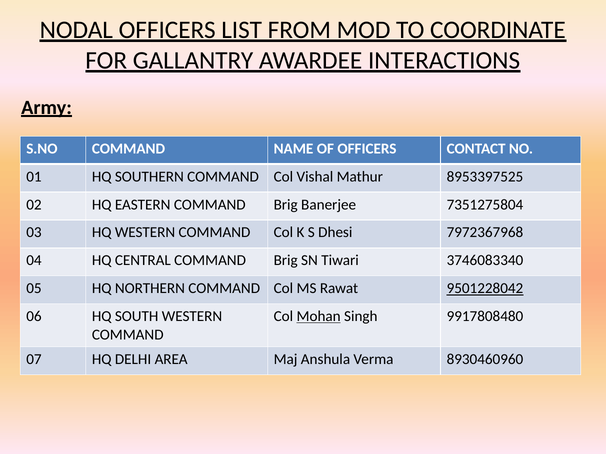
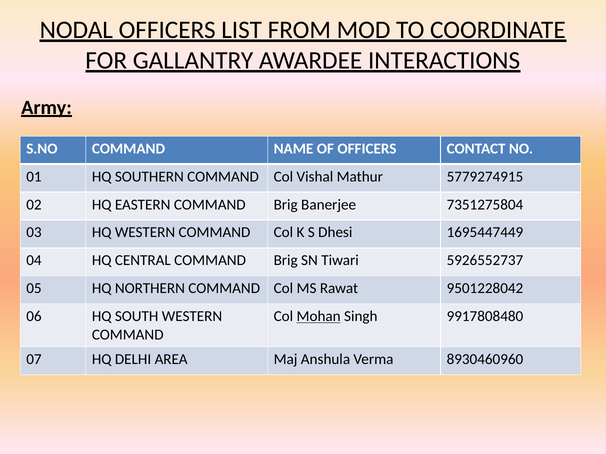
8953397525: 8953397525 -> 5779274915
7972367968: 7972367968 -> 1695447449
3746083340: 3746083340 -> 5926552737
9501228042 underline: present -> none
